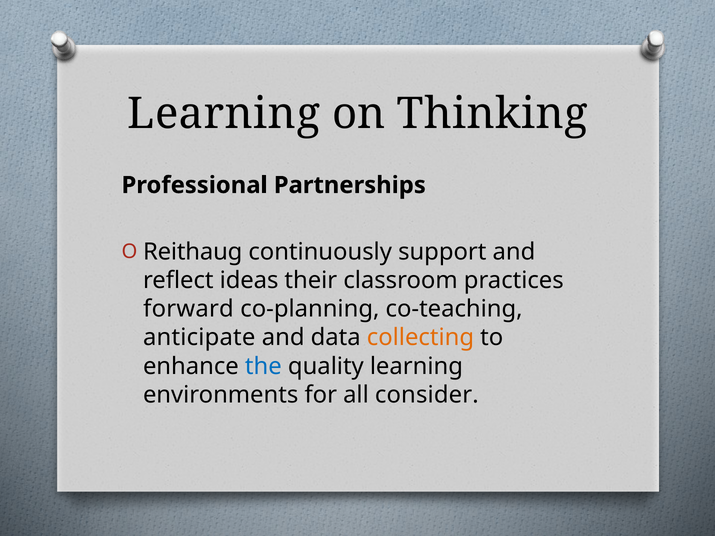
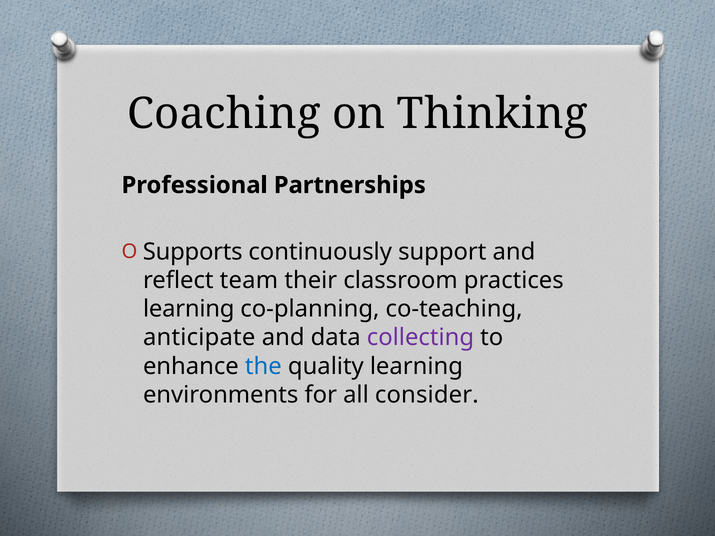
Learning at (224, 114): Learning -> Coaching
Reithaug: Reithaug -> Supports
ideas: ideas -> team
forward at (188, 309): forward -> learning
collecting colour: orange -> purple
